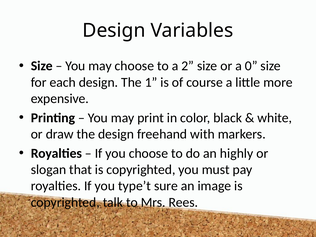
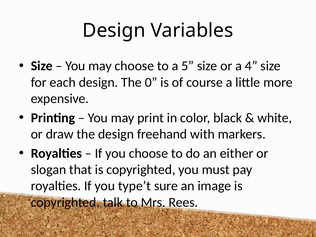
2: 2 -> 5
0: 0 -> 4
1: 1 -> 0
highly: highly -> either
